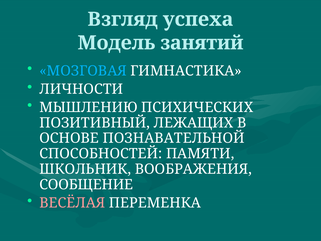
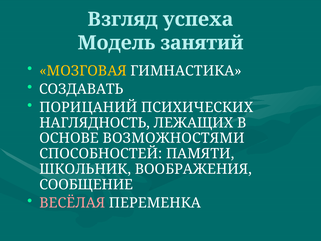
МОЗГОВАЯ colour: light blue -> yellow
ЛИЧНОСТИ: ЛИЧНОСТИ -> СОЗДАВАТЬ
МЫШЛЕНИЮ: МЫШЛЕНИЮ -> ПОРИЦАНИЙ
ПОЗИТИВНЫЙ: ПОЗИТИВНЫЙ -> НАГЛЯДНОСТЬ
ПОЗНАВАТЕЛЬНОЙ: ПОЗНАВАТЕЛЬНОЙ -> ВОЗМОЖНОСТЯМИ
